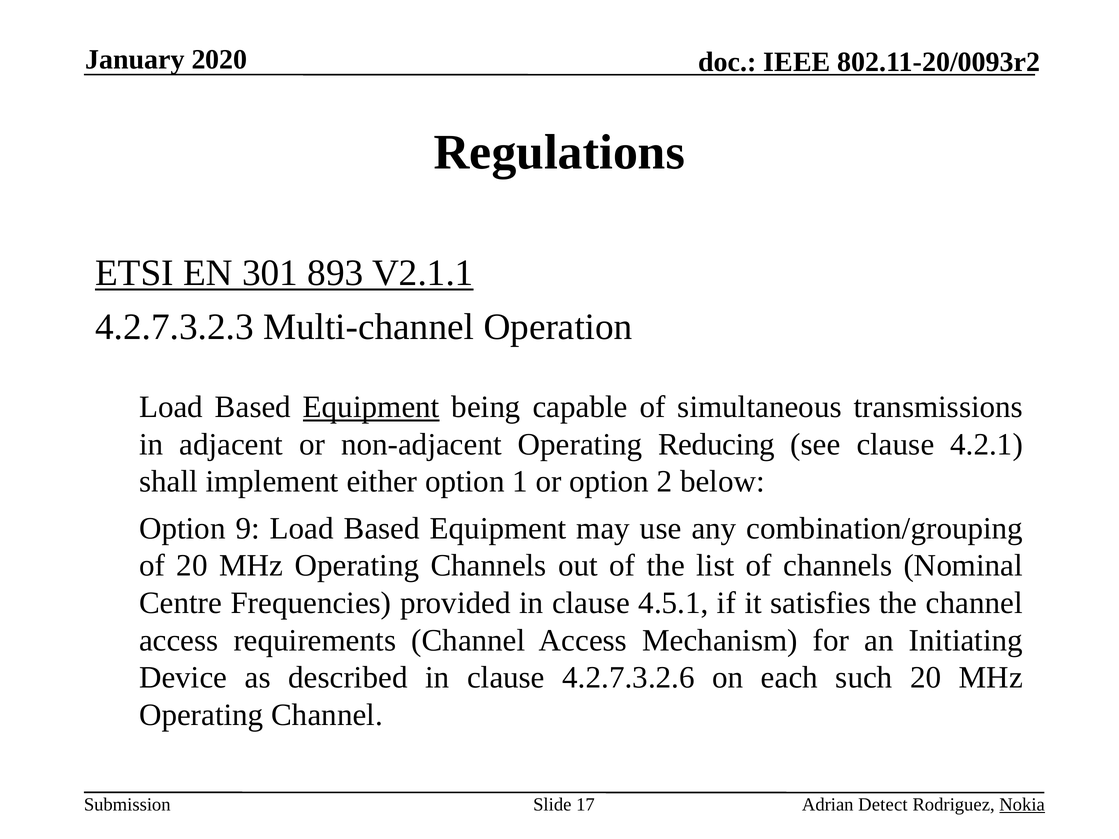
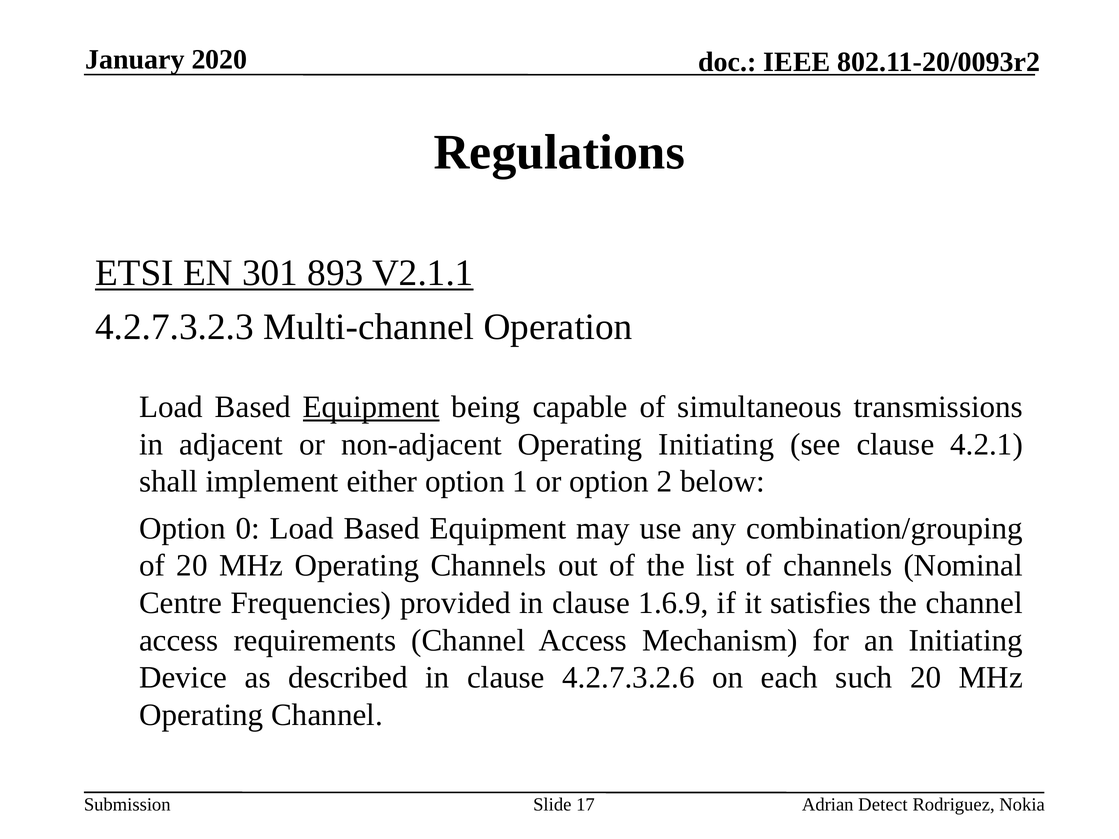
Operating Reducing: Reducing -> Initiating
9: 9 -> 0
4.5.1: 4.5.1 -> 1.6.9
Nokia underline: present -> none
